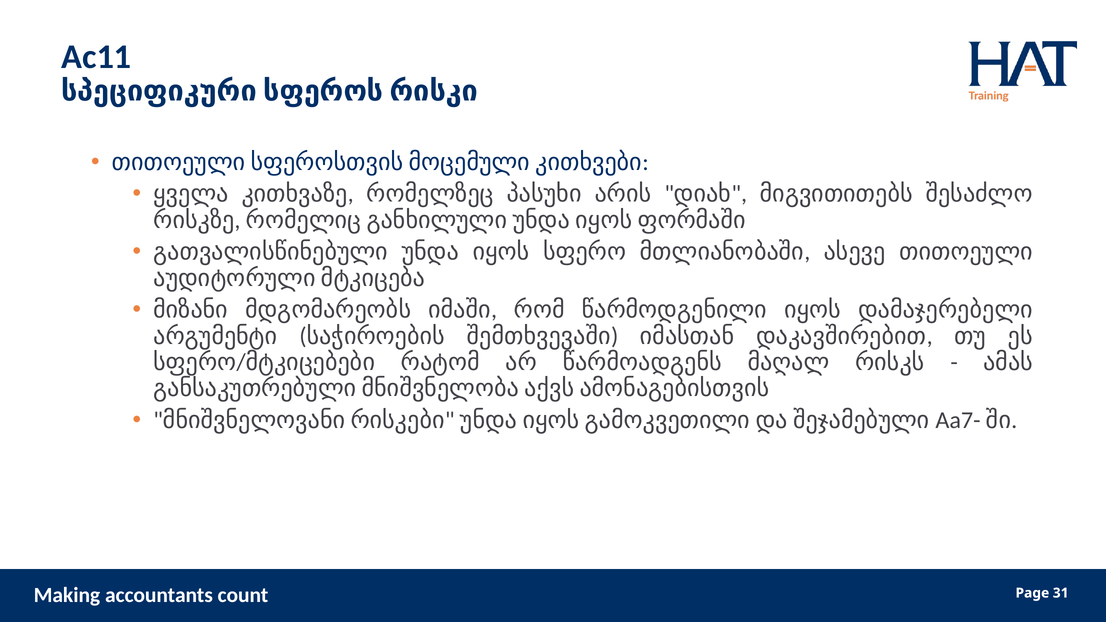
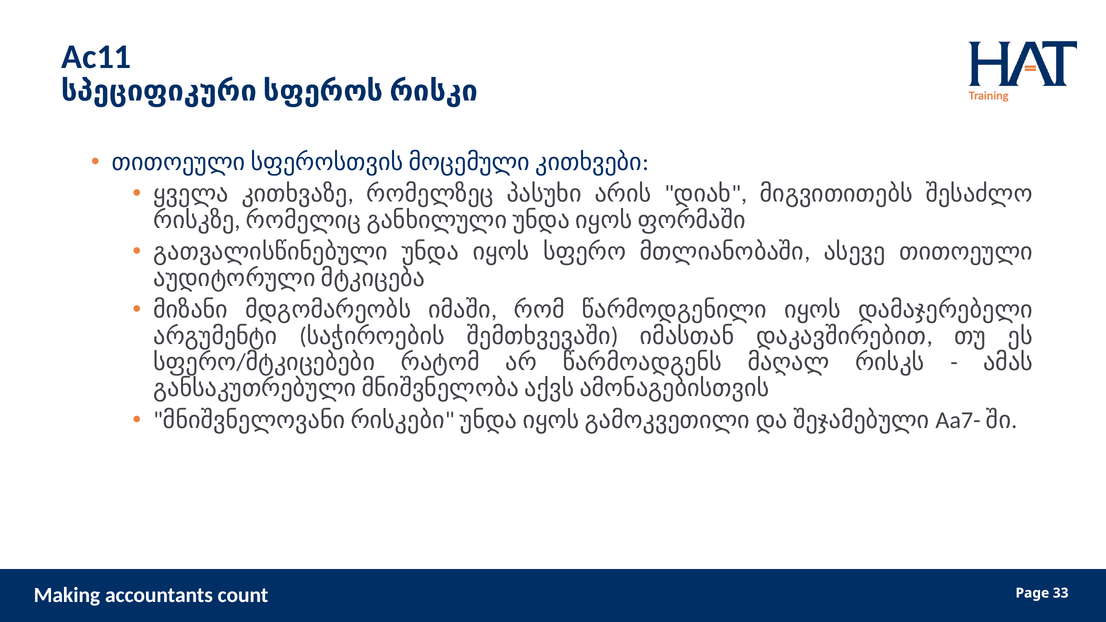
31: 31 -> 33
